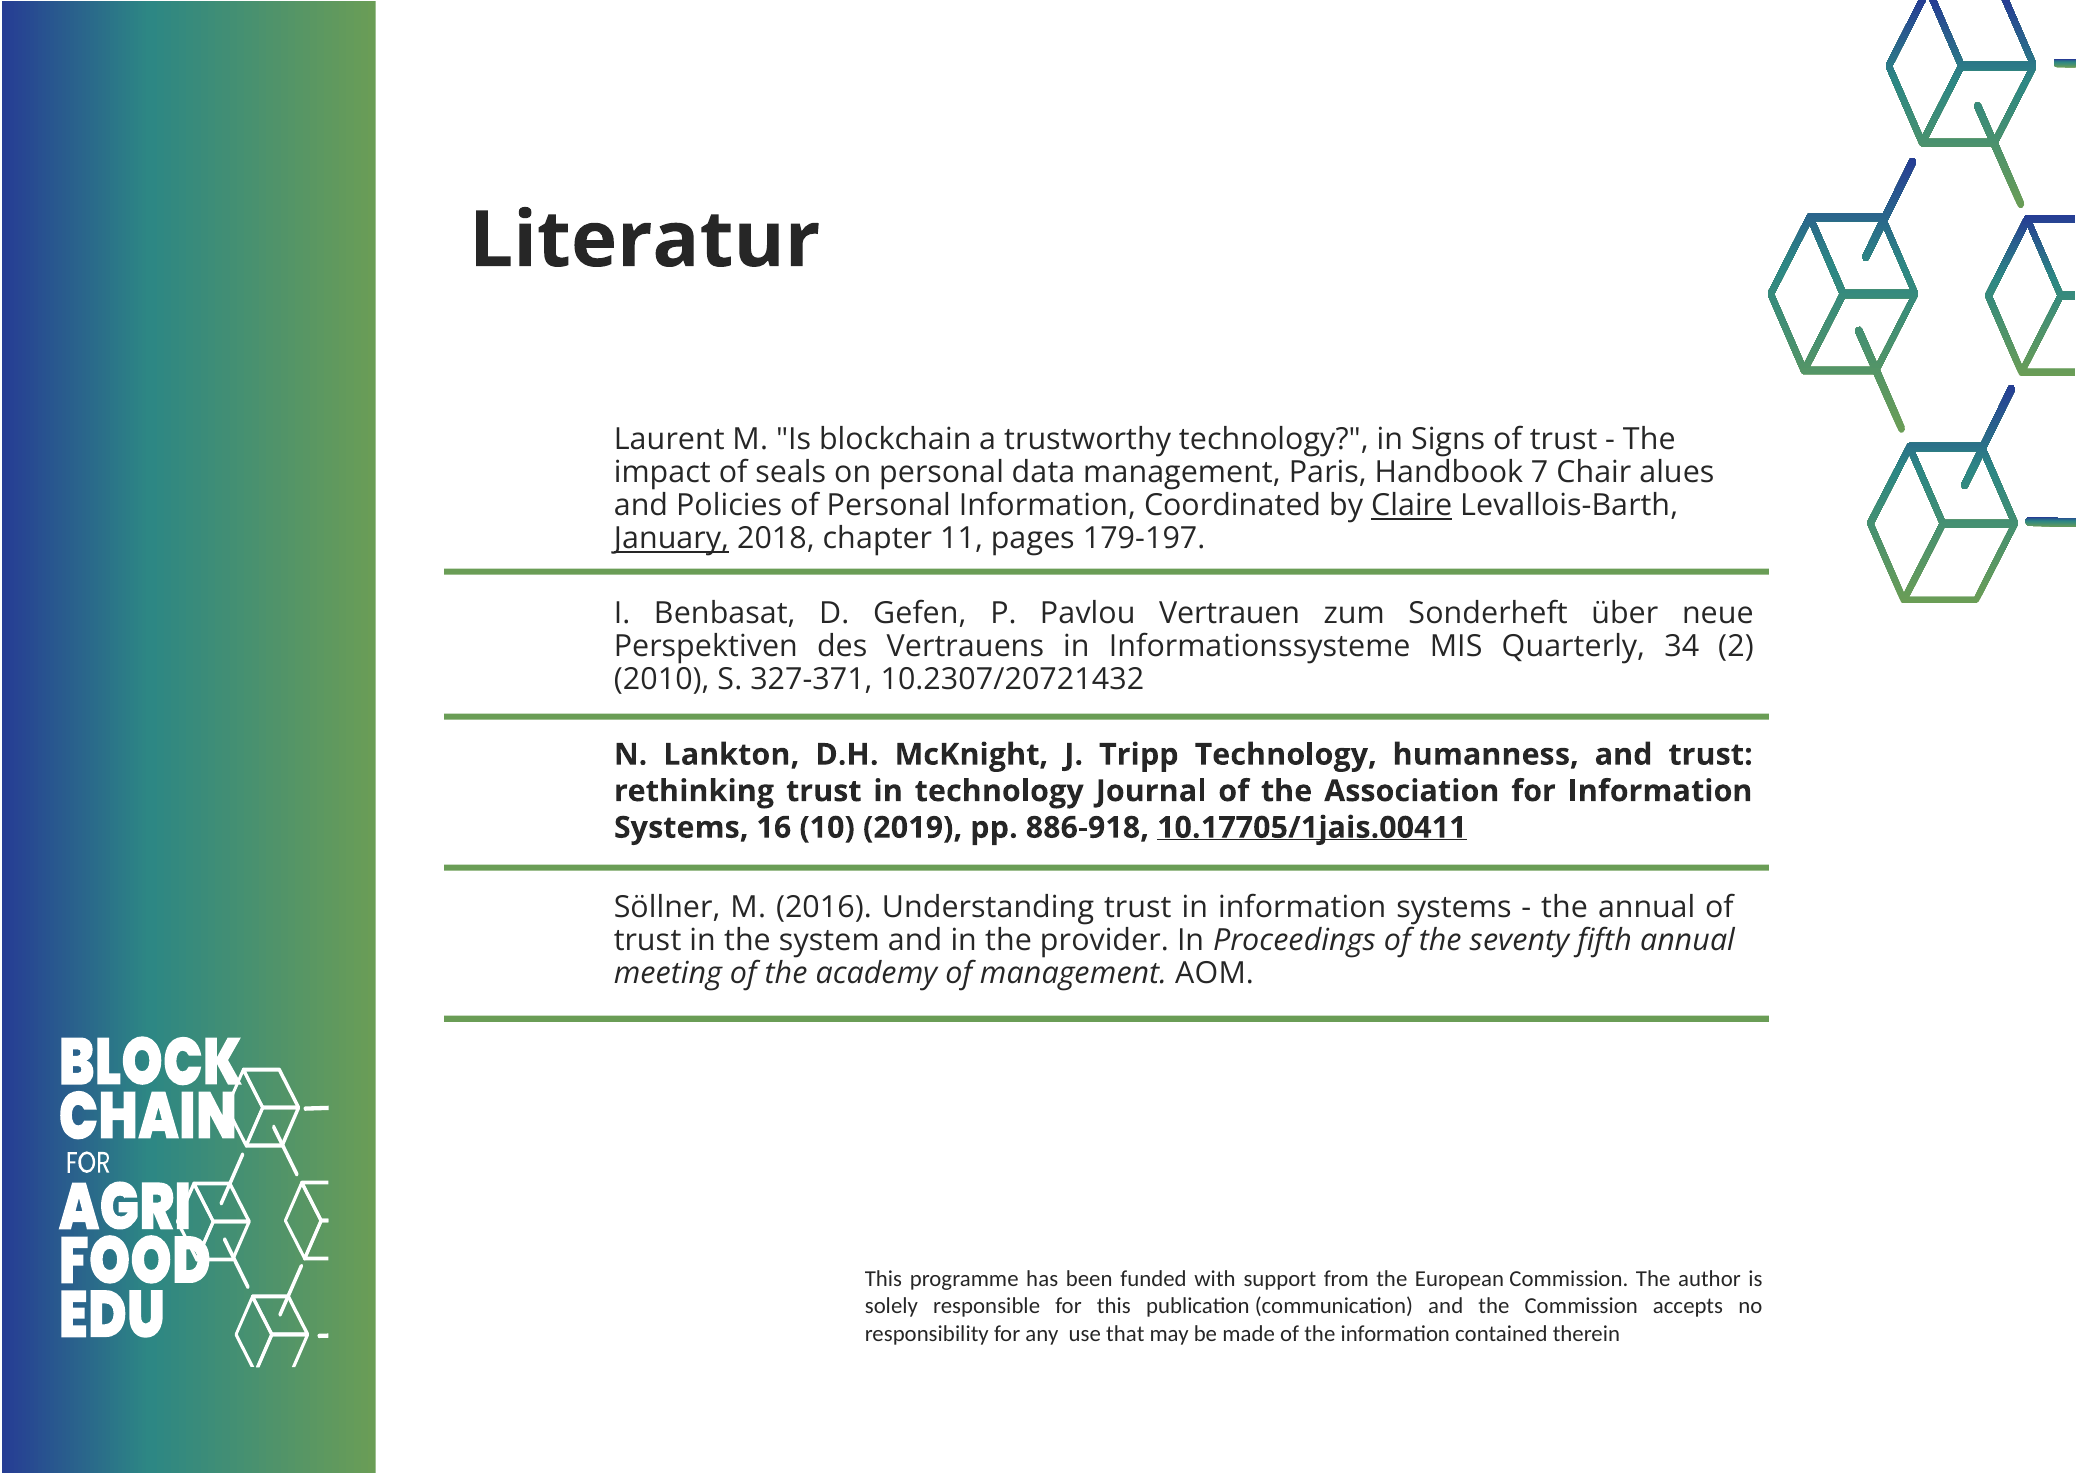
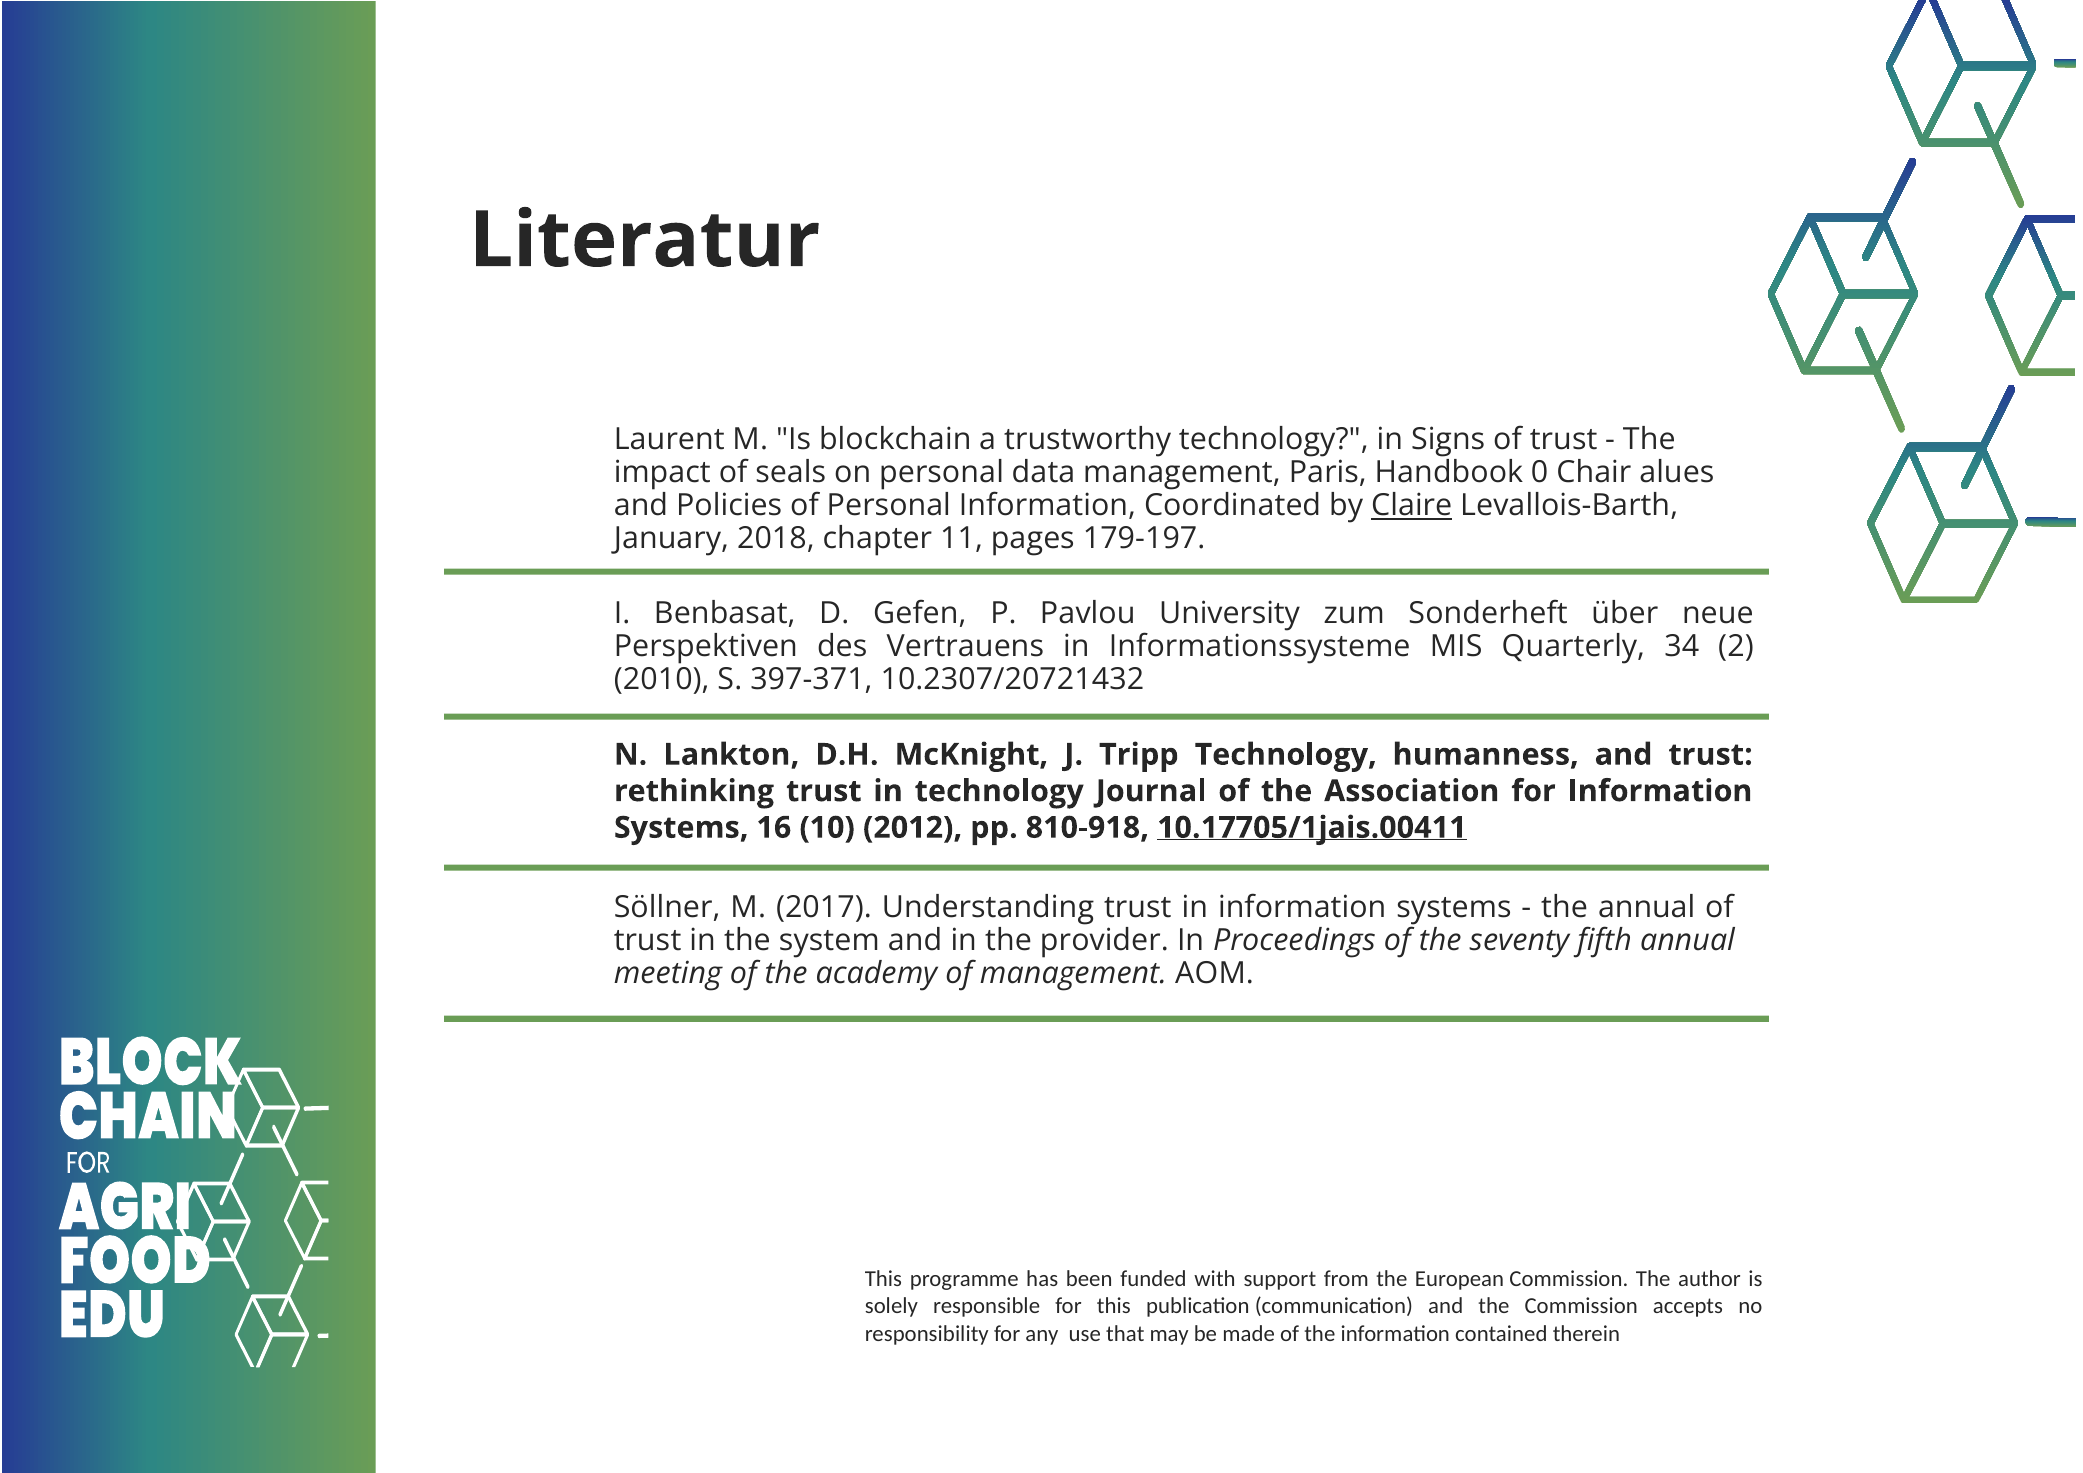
7: 7 -> 0
January underline: present -> none
Vertrauen: Vertrauen -> University
327-371: 327-371 -> 397-371
2019: 2019 -> 2012
886-918: 886-918 -> 810-918
2016: 2016 -> 2017
